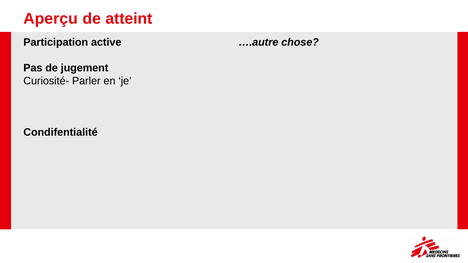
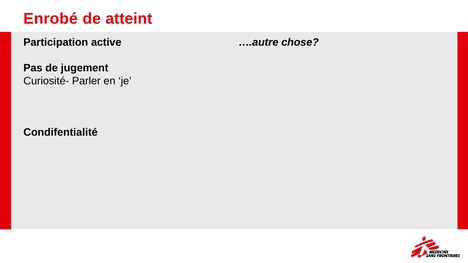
Aperçu: Aperçu -> Enrobé
